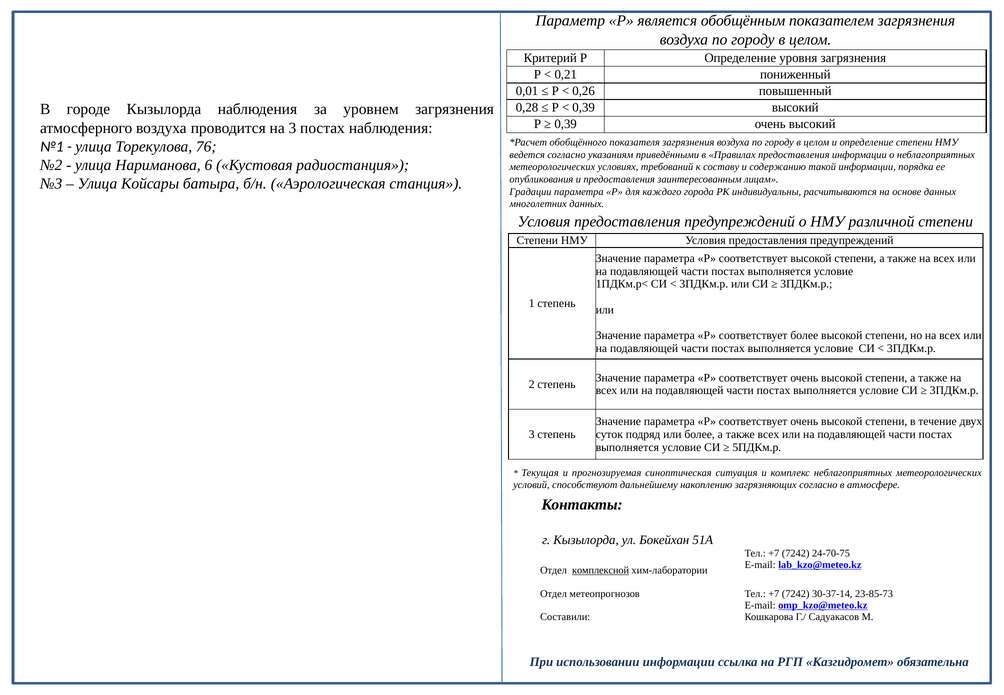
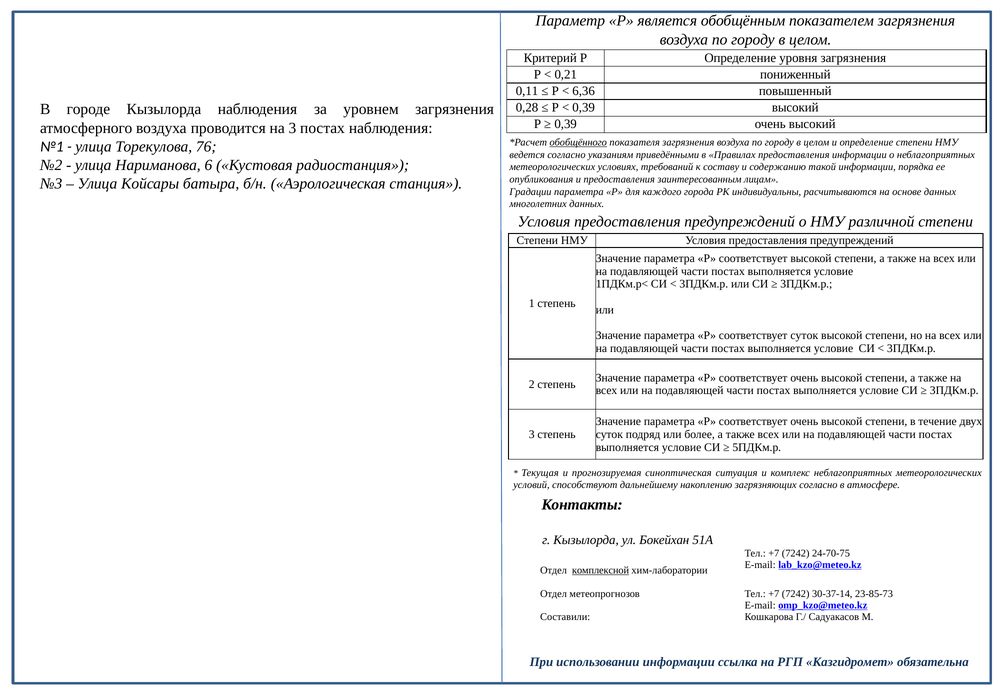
0,01: 0,01 -> 0,11
0,26: 0,26 -> 6,36
обобщённого underline: none -> present
соответствует более: более -> суток
